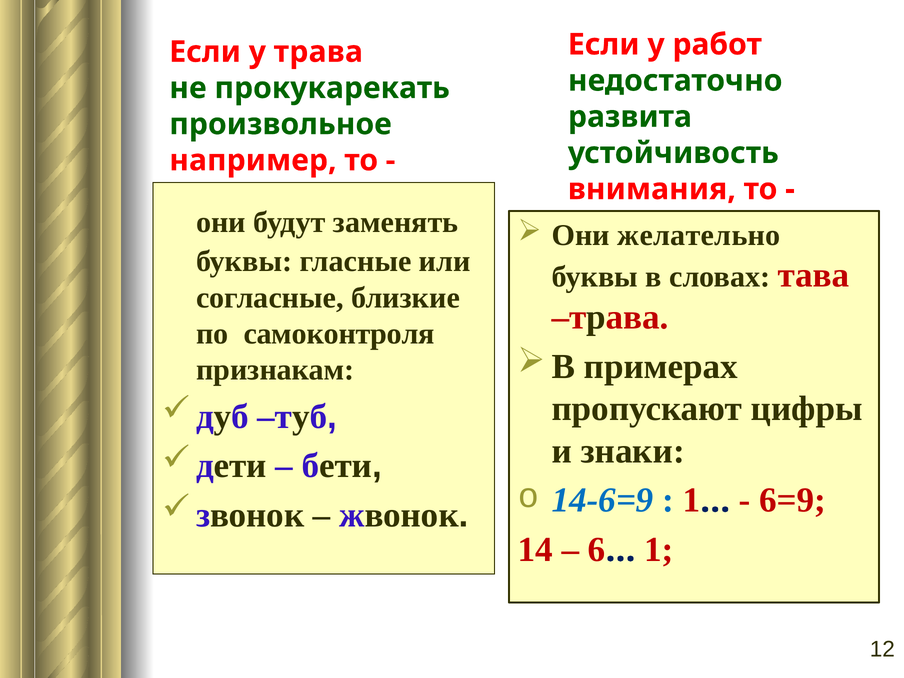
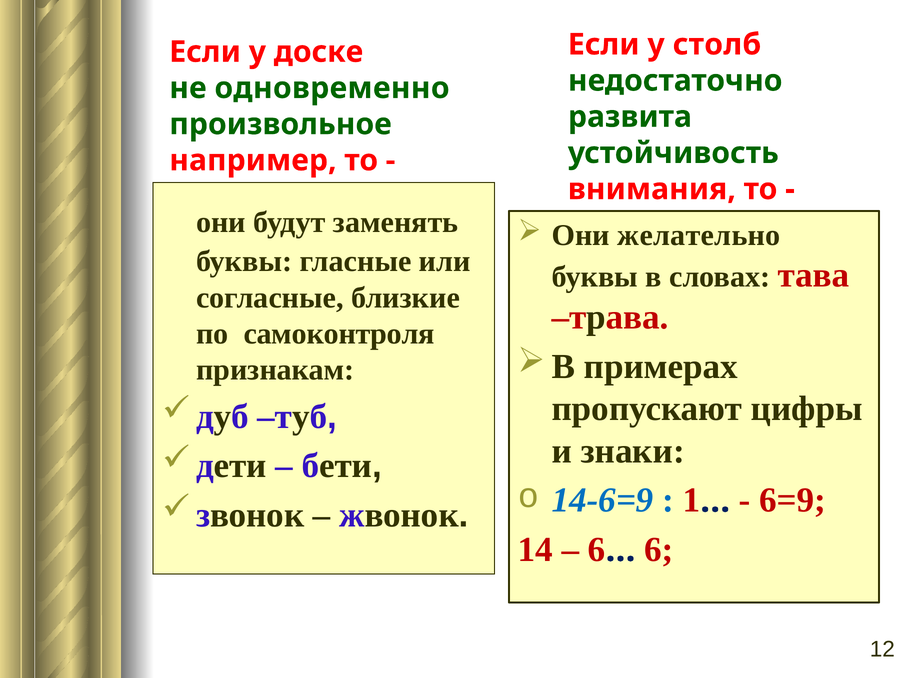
работ: работ -> столб
у трава: трава -> доске
прокукарекать: прокукарекать -> одновременно
1 at (659, 549): 1 -> 6
